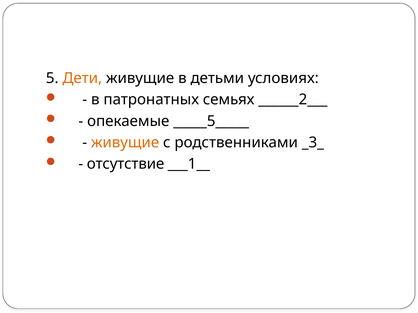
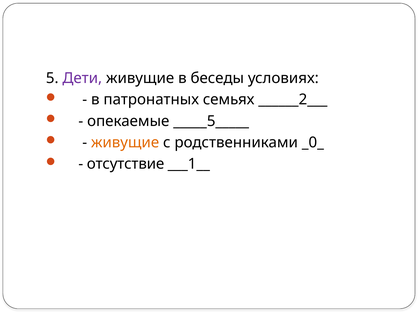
Дети colour: orange -> purple
детьми: детьми -> беседы
_3_: _3_ -> _0_
